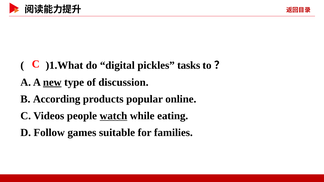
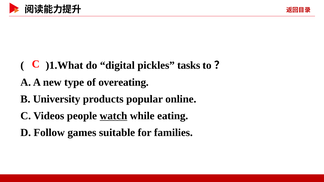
new underline: present -> none
discussion: discussion -> overeating
According: According -> University
